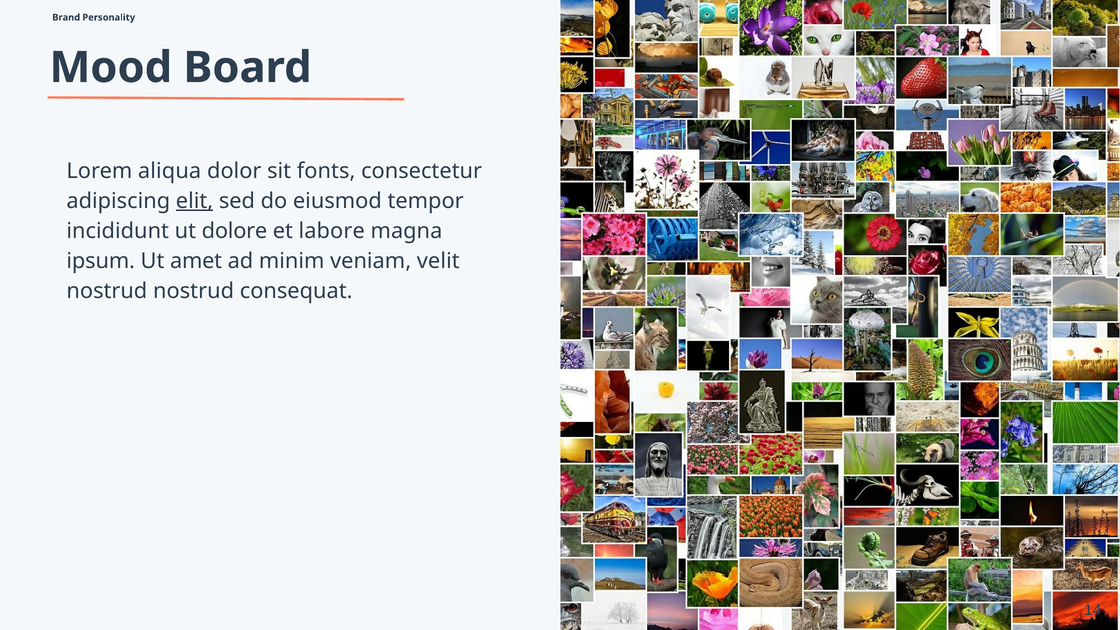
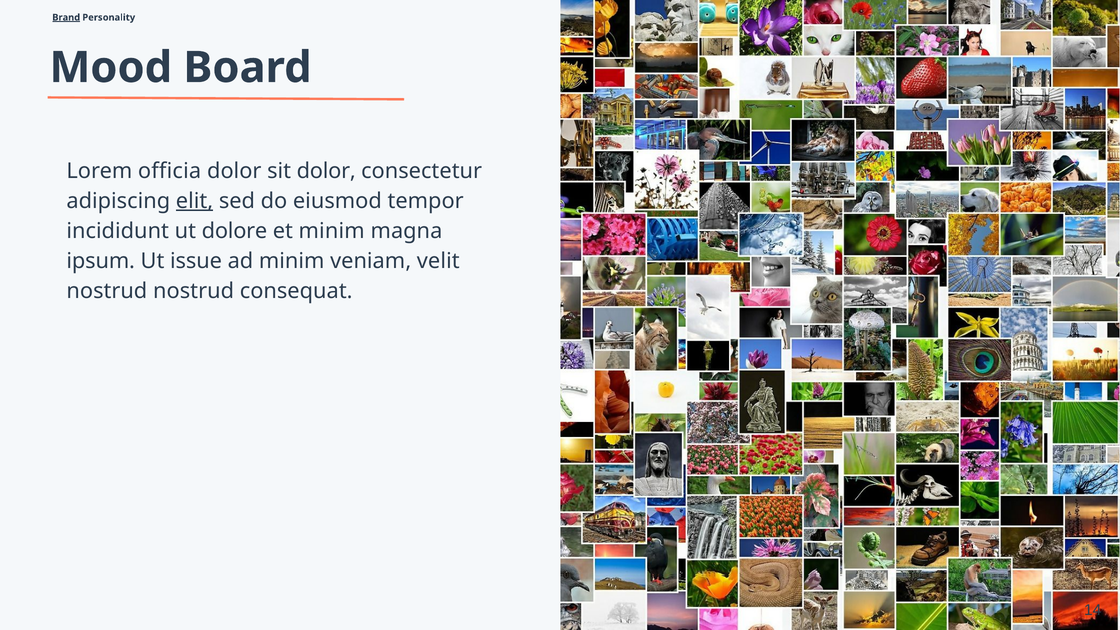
Brand at (66, 17) underline: none -> present
aliqua: aliqua -> officia
sit fonts: fonts -> dolor
et labore: labore -> minim
amet: amet -> issue
